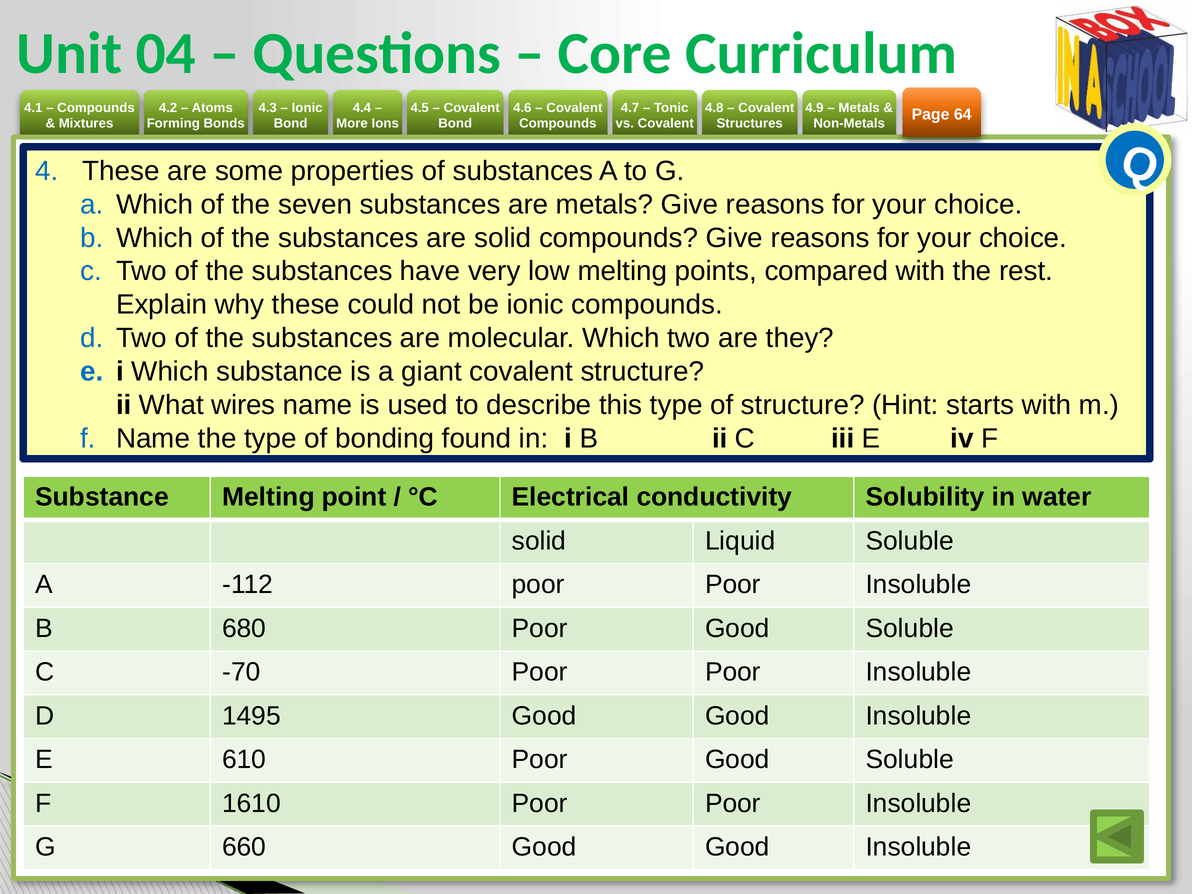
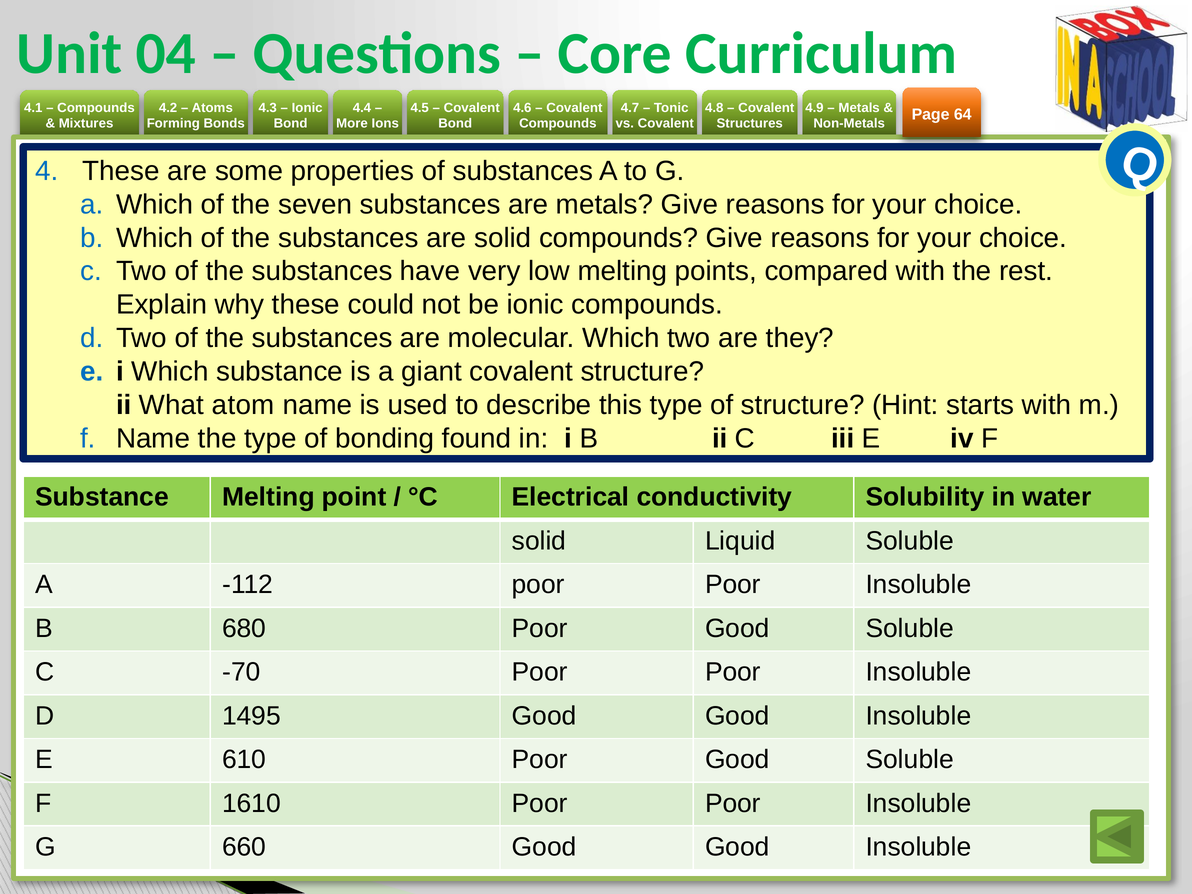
wires: wires -> atom
